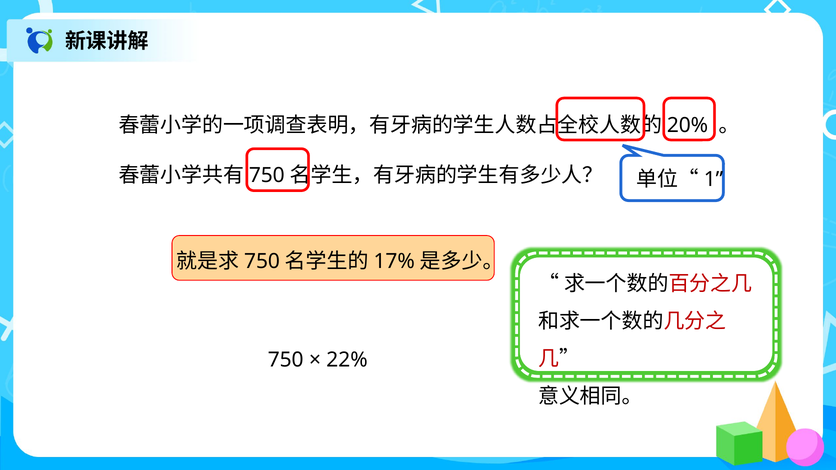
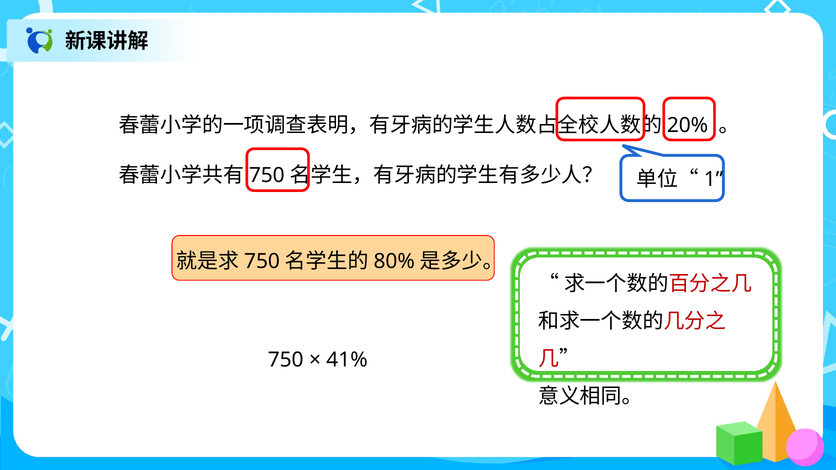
17%: 17% -> 80%
22%: 22% -> 41%
